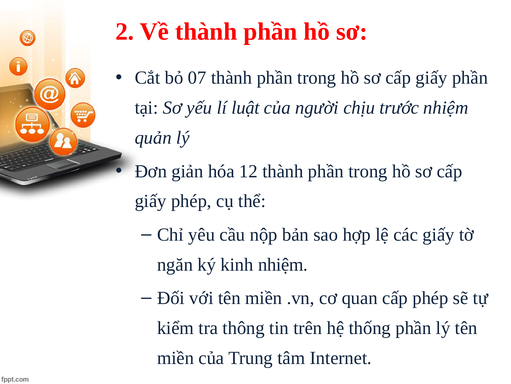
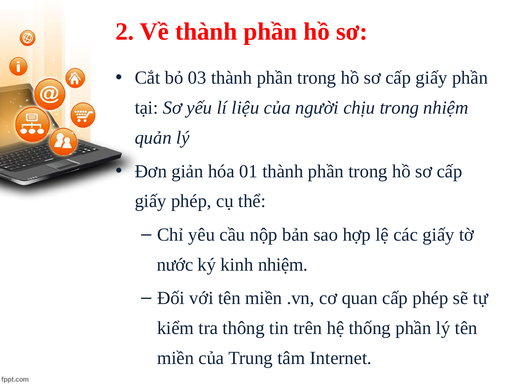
07: 07 -> 03
luật: luật -> liệu
chịu trước: trước -> trong
12: 12 -> 01
ngăn: ngăn -> nước
